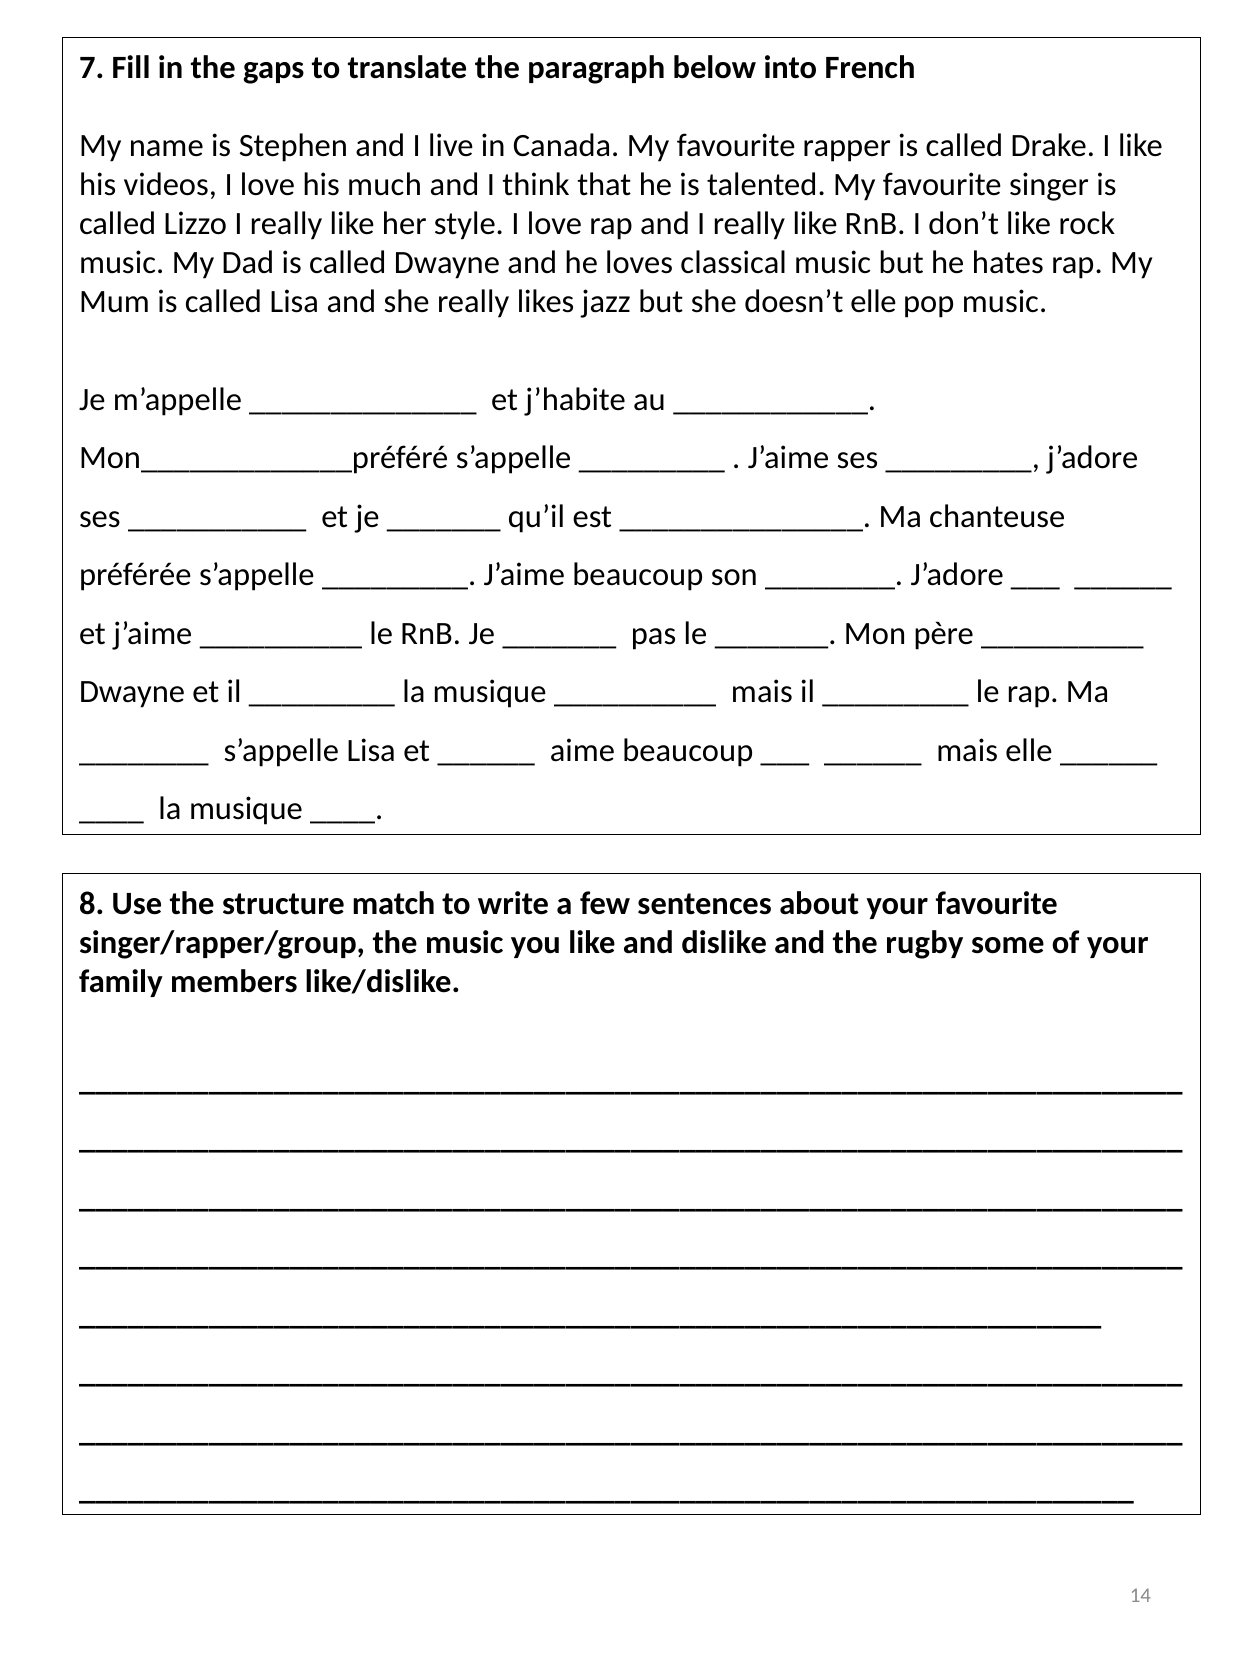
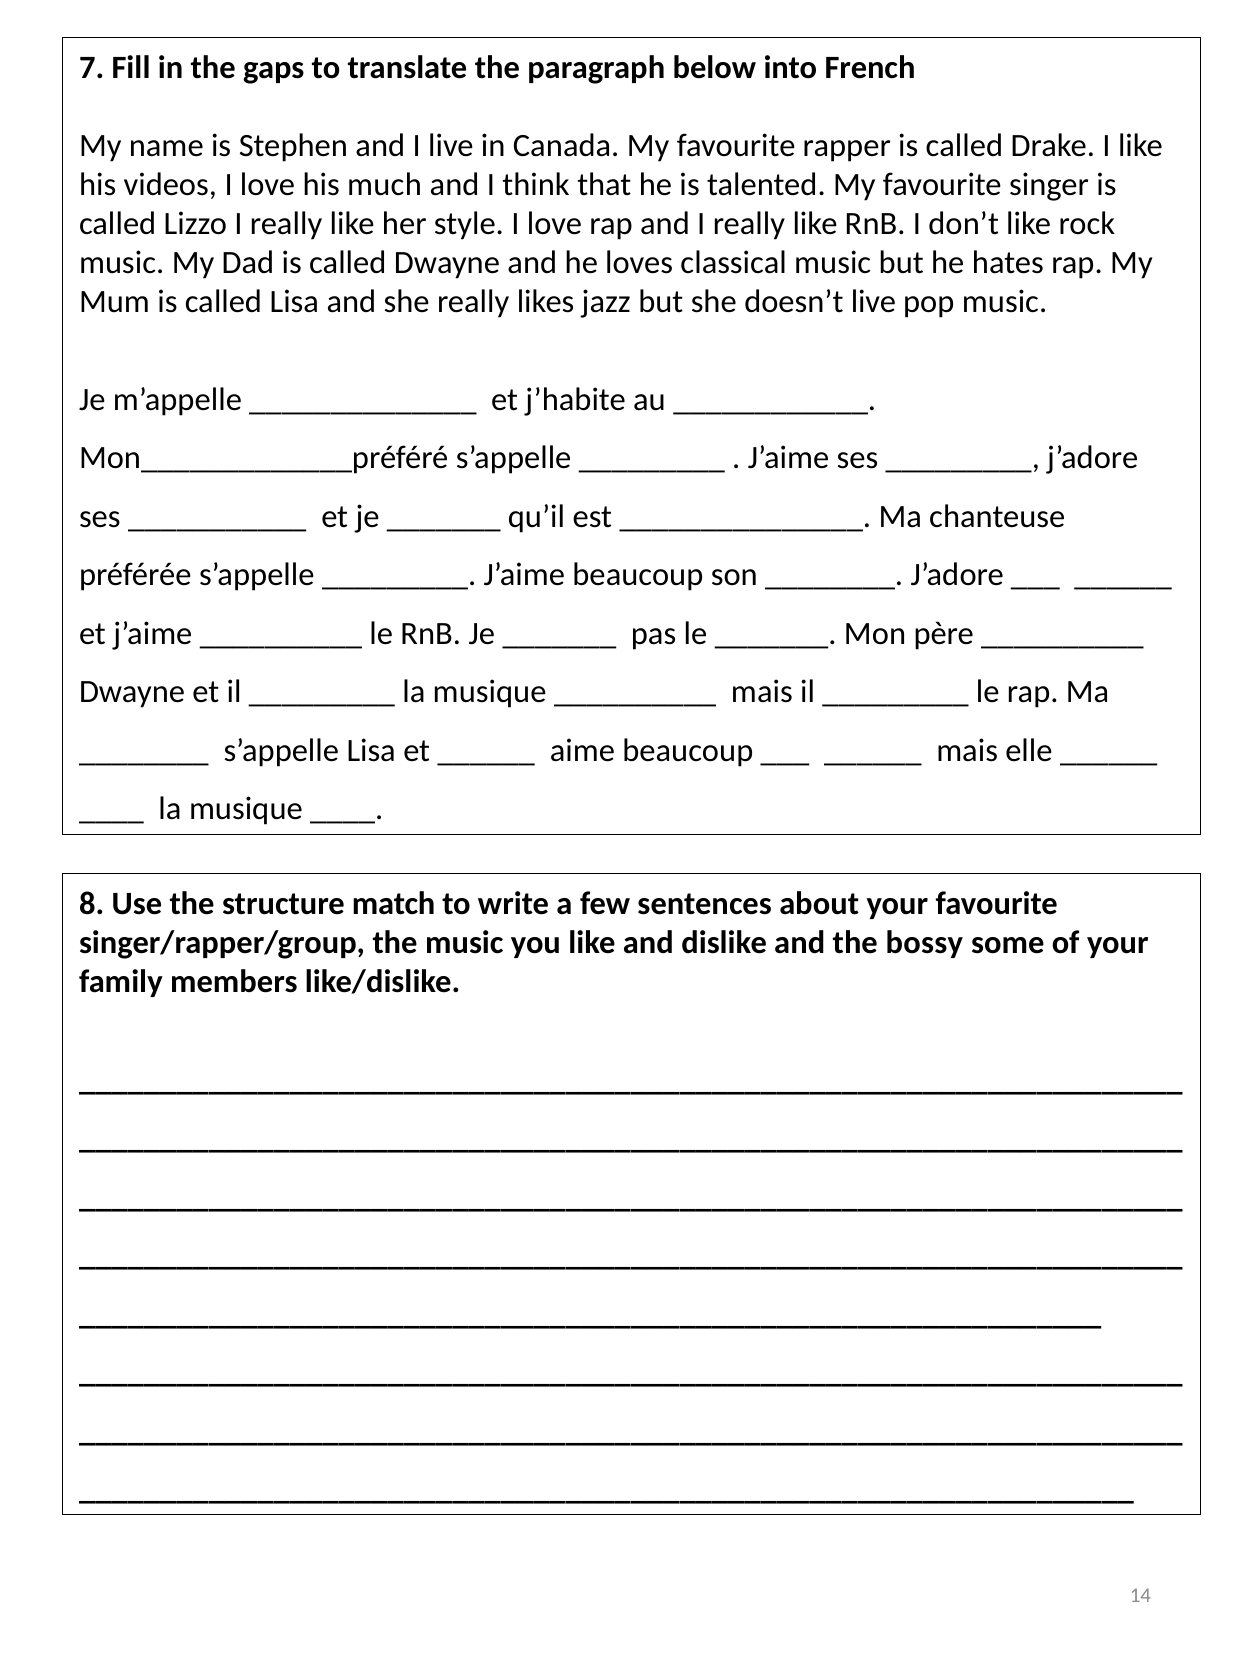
doesn’t elle: elle -> live
rugby: rugby -> bossy
